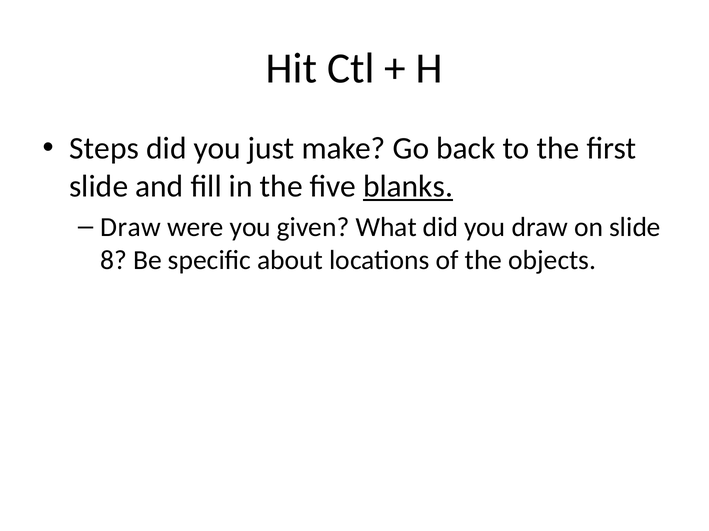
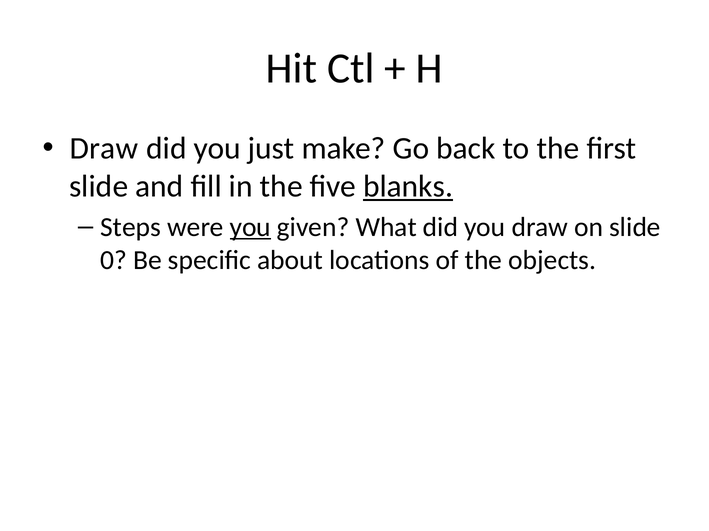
Steps at (104, 149): Steps -> Draw
Draw at (131, 227): Draw -> Steps
you at (250, 227) underline: none -> present
8: 8 -> 0
